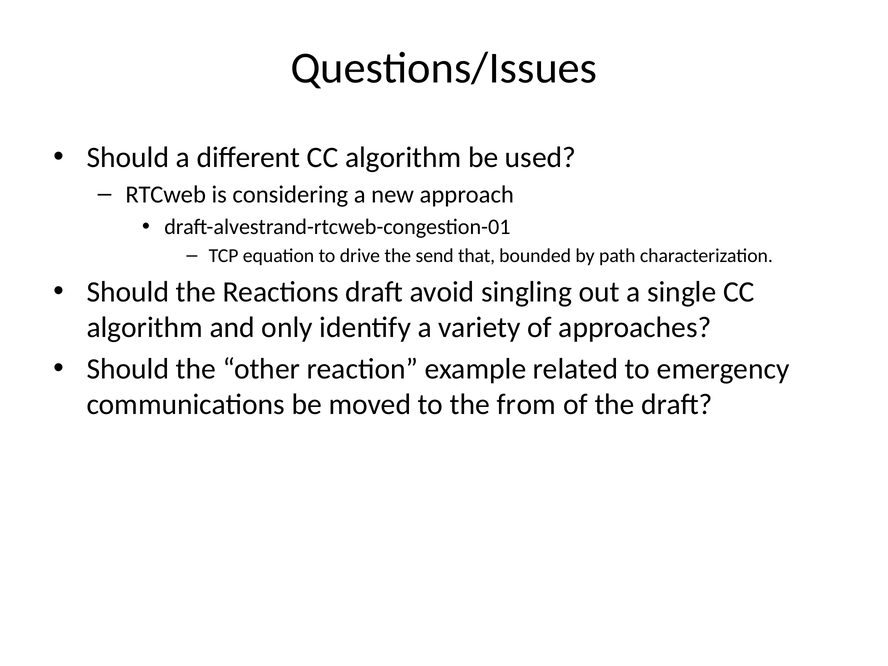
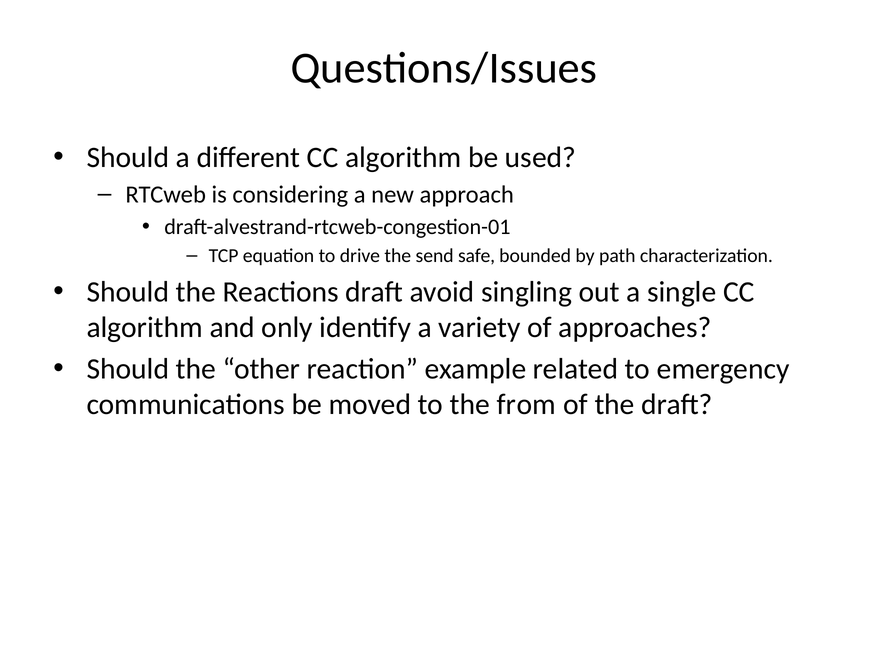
that: that -> safe
